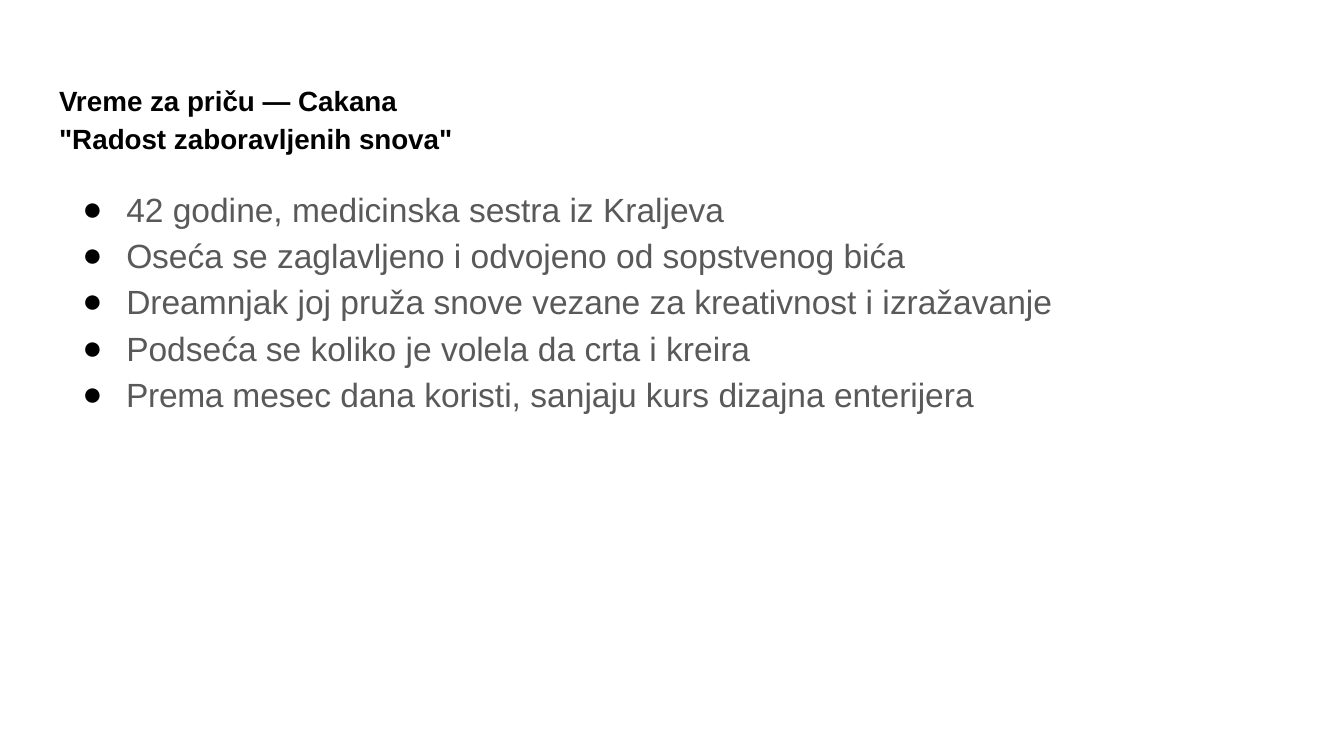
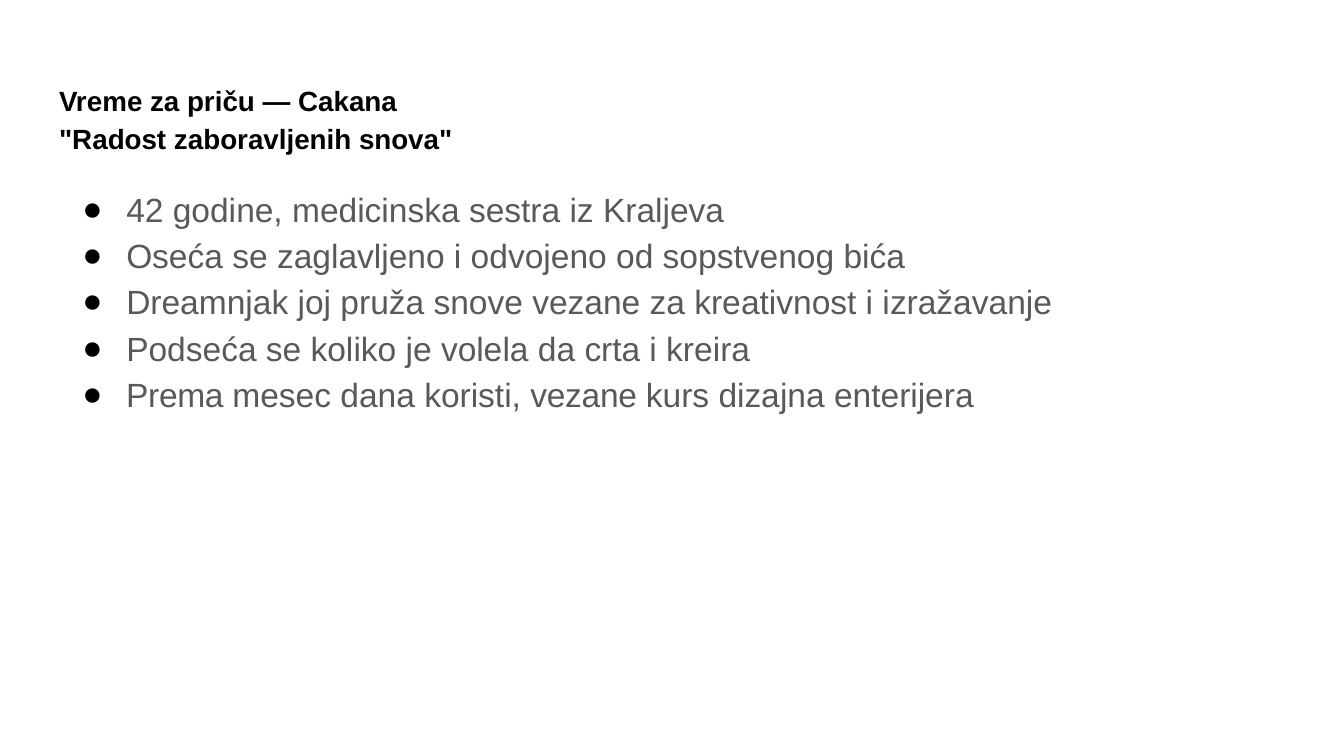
koristi sanjaju: sanjaju -> vezane
